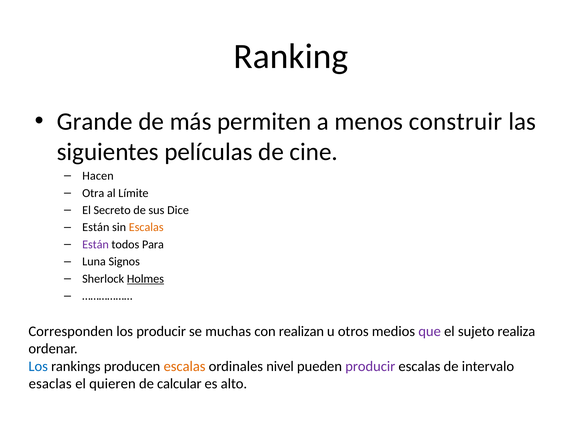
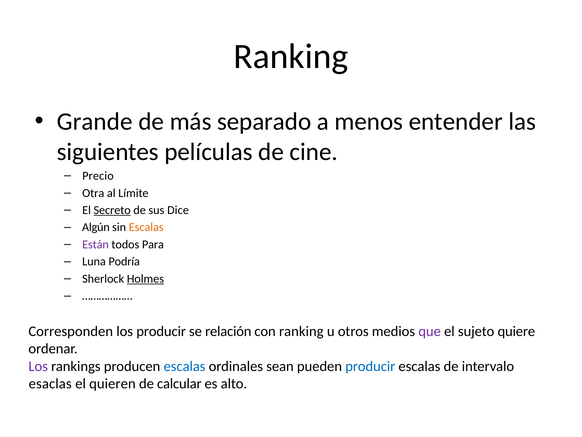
permiten: permiten -> separado
construir: construir -> entender
Hacen: Hacen -> Precio
Secreto underline: none -> present
Están at (96, 227): Están -> Algún
Signos: Signos -> Podría
muchas: muchas -> relación
con realizan: realizan -> ranking
realiza: realiza -> quiere
Los at (38, 366) colour: blue -> purple
escalas at (185, 366) colour: orange -> blue
nivel: nivel -> sean
producir at (370, 366) colour: purple -> blue
